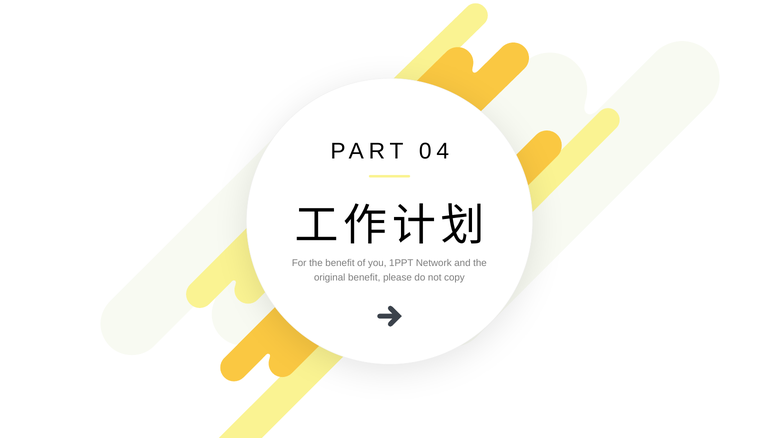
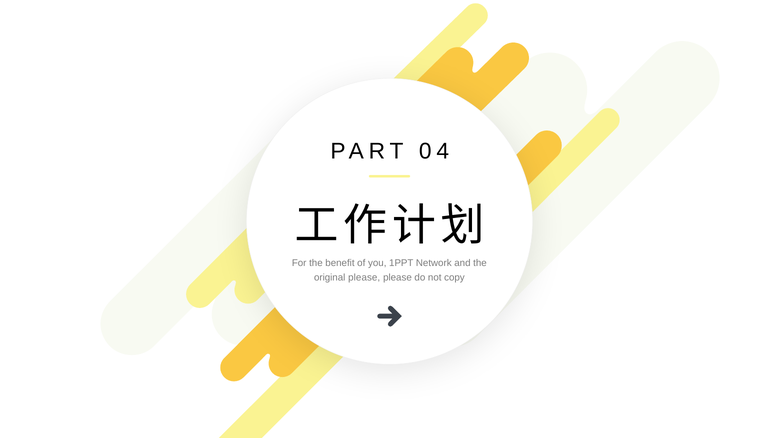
original benefit: benefit -> please
